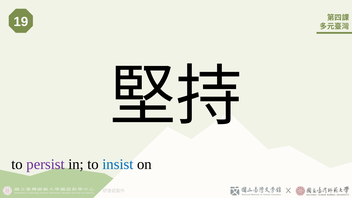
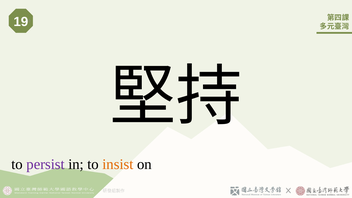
insist colour: blue -> orange
